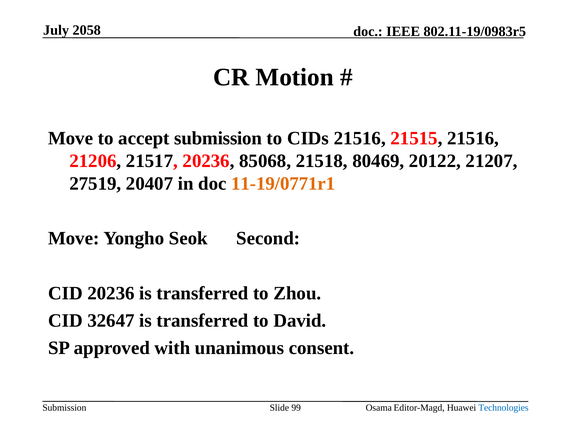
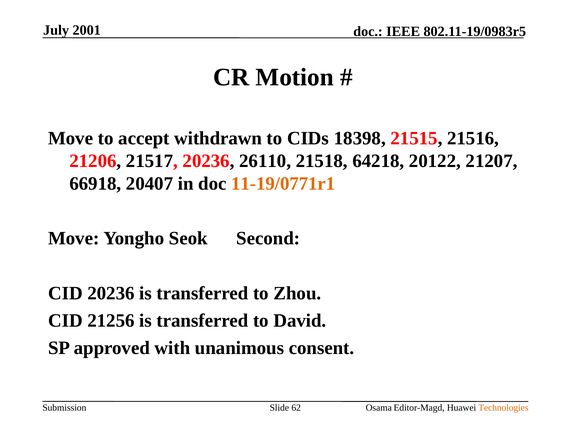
2058: 2058 -> 2001
accept submission: submission -> withdrawn
CIDs 21516: 21516 -> 18398
85068: 85068 -> 26110
80469: 80469 -> 64218
27519: 27519 -> 66918
32647: 32647 -> 21256
99: 99 -> 62
Technologies colour: blue -> orange
